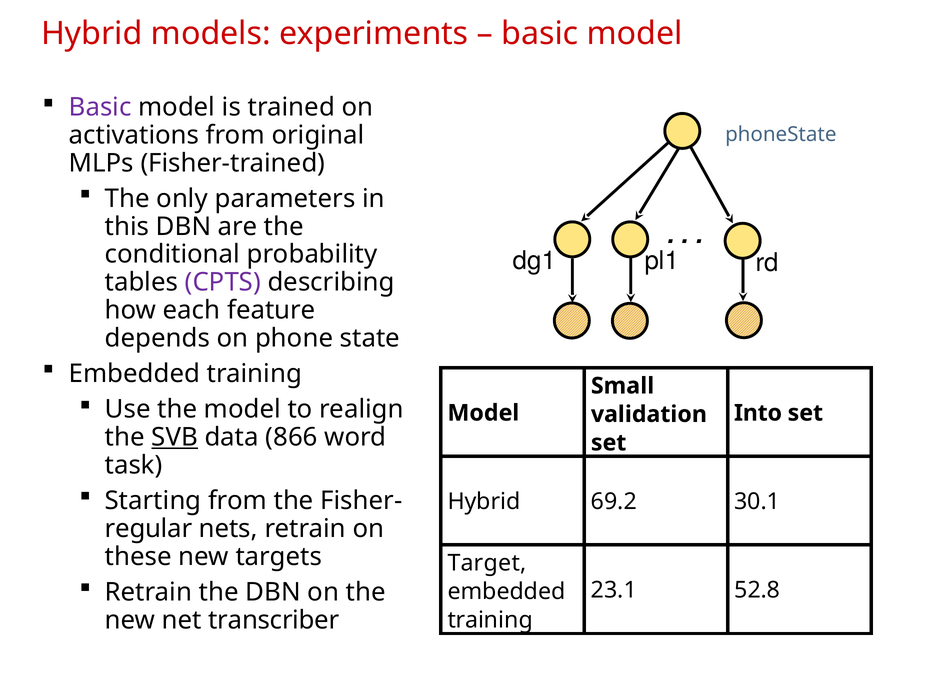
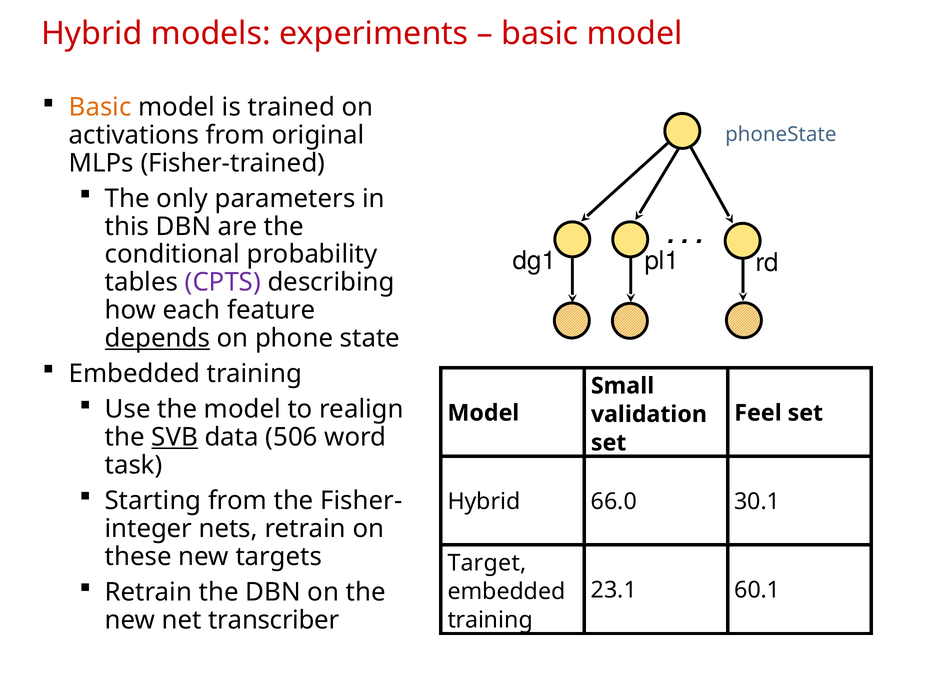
Basic at (100, 107) colour: purple -> orange
depends underline: none -> present
Into: Into -> Feel
866: 866 -> 506
69.2: 69.2 -> 66.0
regular: regular -> integer
52.8: 52.8 -> 60.1
